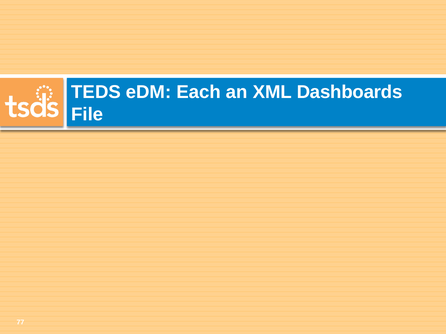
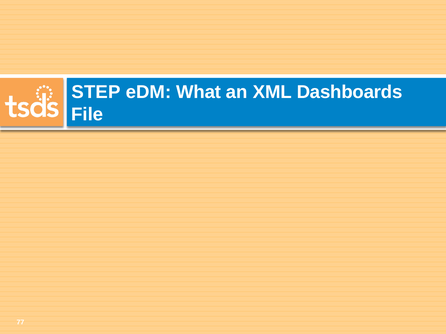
TEDS: TEDS -> STEP
Each: Each -> What
